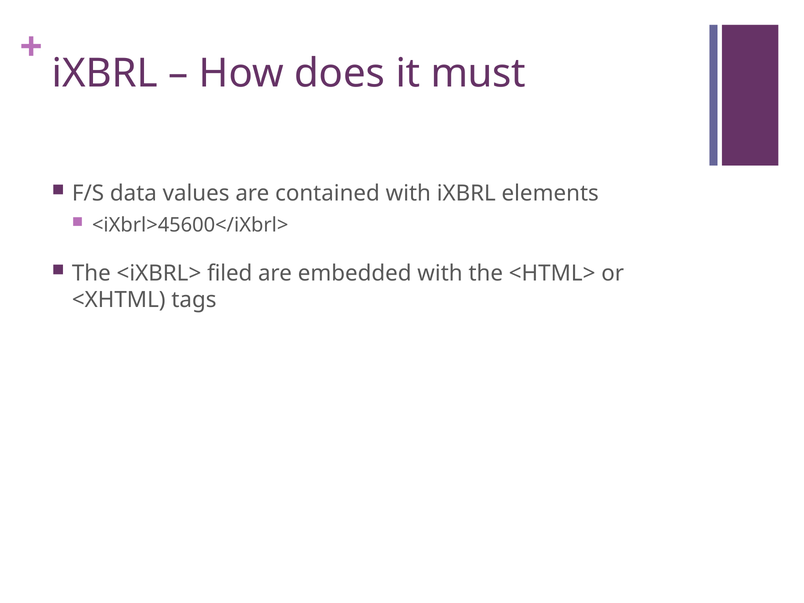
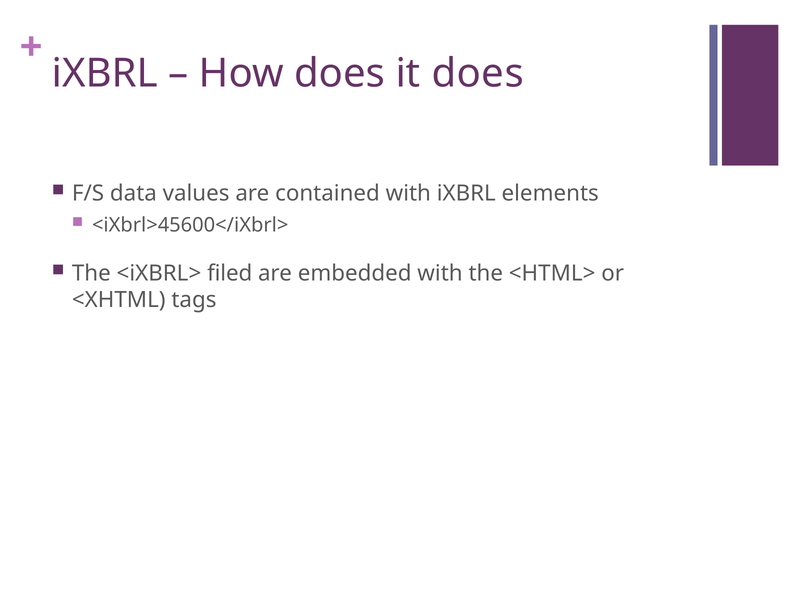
it must: must -> does
